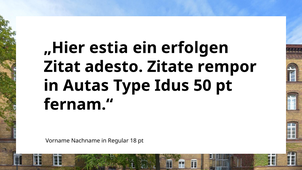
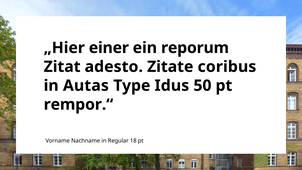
estia: estia -> einer
erfolgen: erfolgen -> reporum
rempor: rempor -> coribus
fernam.“: fernam.“ -> rempor.“
